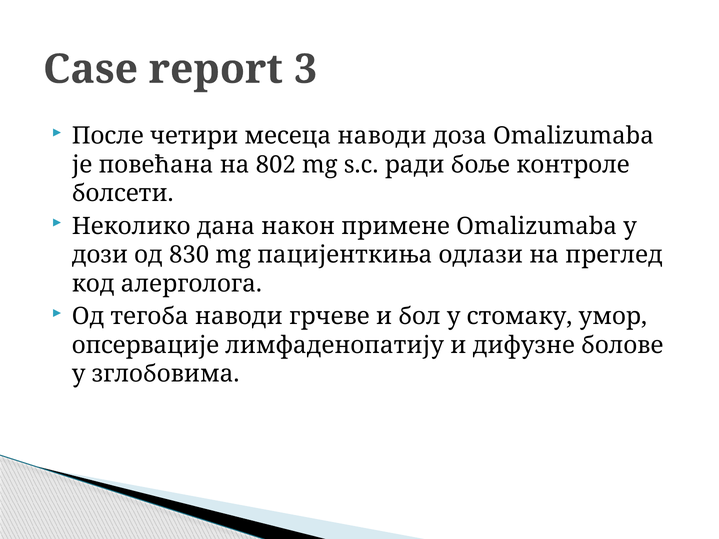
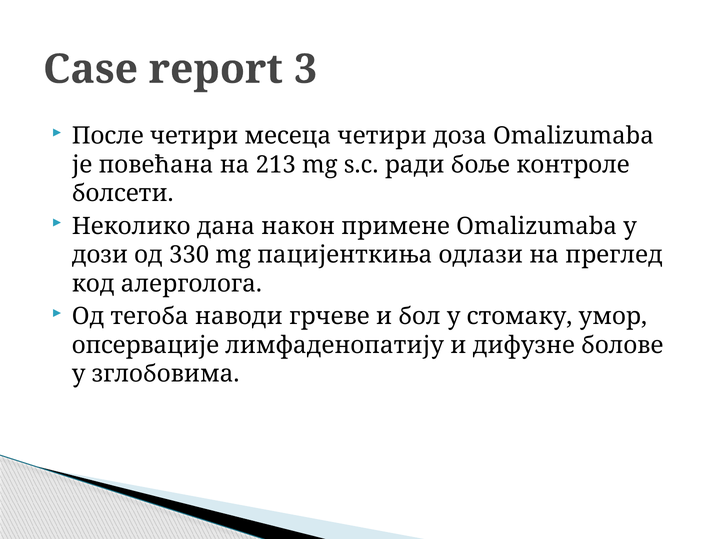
месеца наводи: наводи -> четири
802: 802 -> 213
830: 830 -> 330
